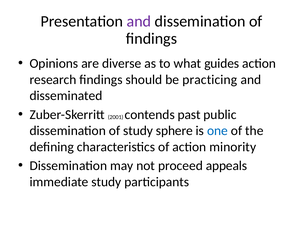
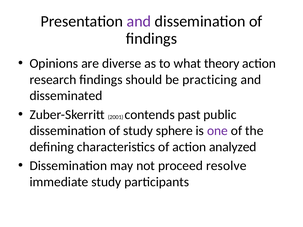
guides: guides -> theory
one colour: blue -> purple
minority: minority -> analyzed
appeals: appeals -> resolve
